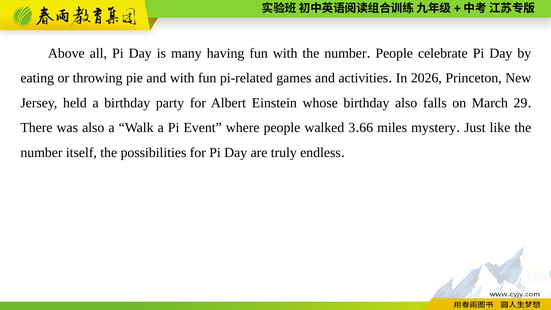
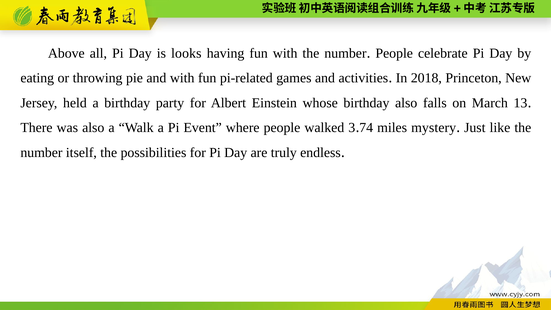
many: many -> looks
2026: 2026 -> 2018
29: 29 -> 13
66: 66 -> 74
